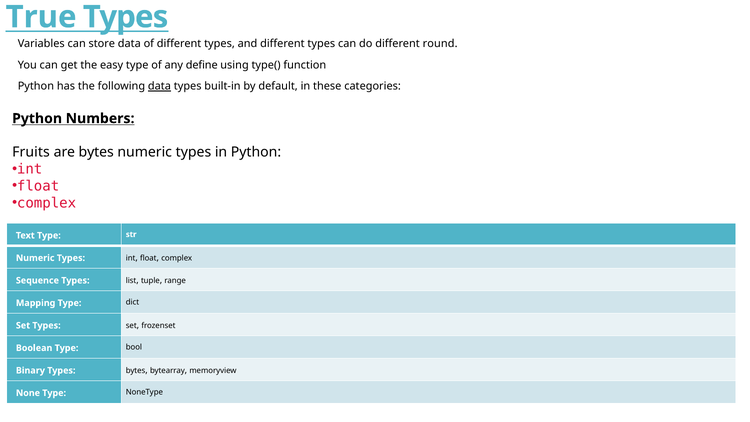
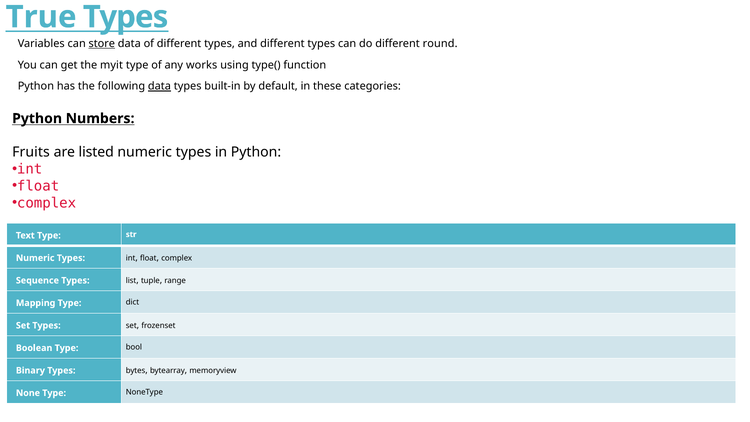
store underline: none -> present
easy: easy -> myit
define: define -> works
are bytes: bytes -> listed
